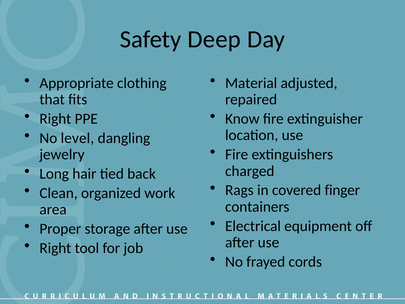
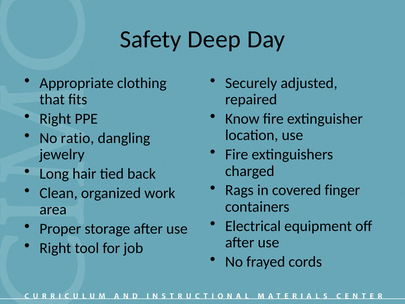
Material: Material -> Securely
level: level -> ratio
